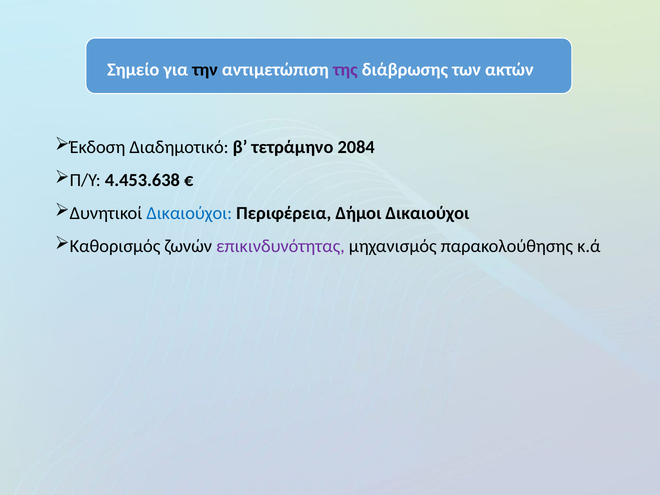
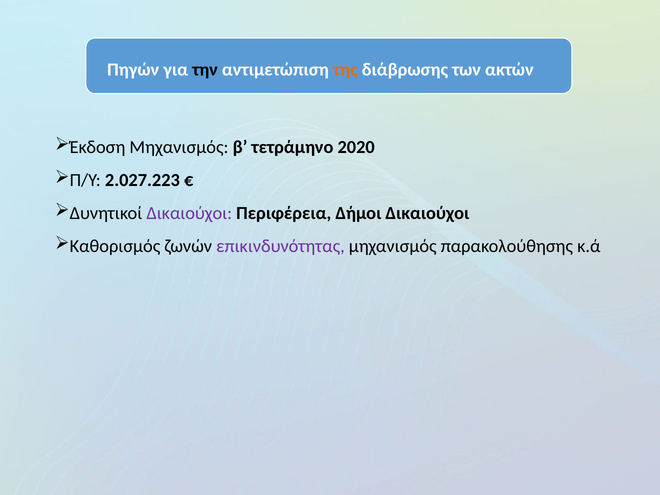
Σημείο: Σημείο -> Πηγών
της colour: purple -> orange
Έκδοση Διαδημοτικό: Διαδημοτικό -> Μηχανισμός
2084: 2084 -> 2020
4.453.638: 4.453.638 -> 2.027.223
Δικαιούχοι at (189, 213) colour: blue -> purple
